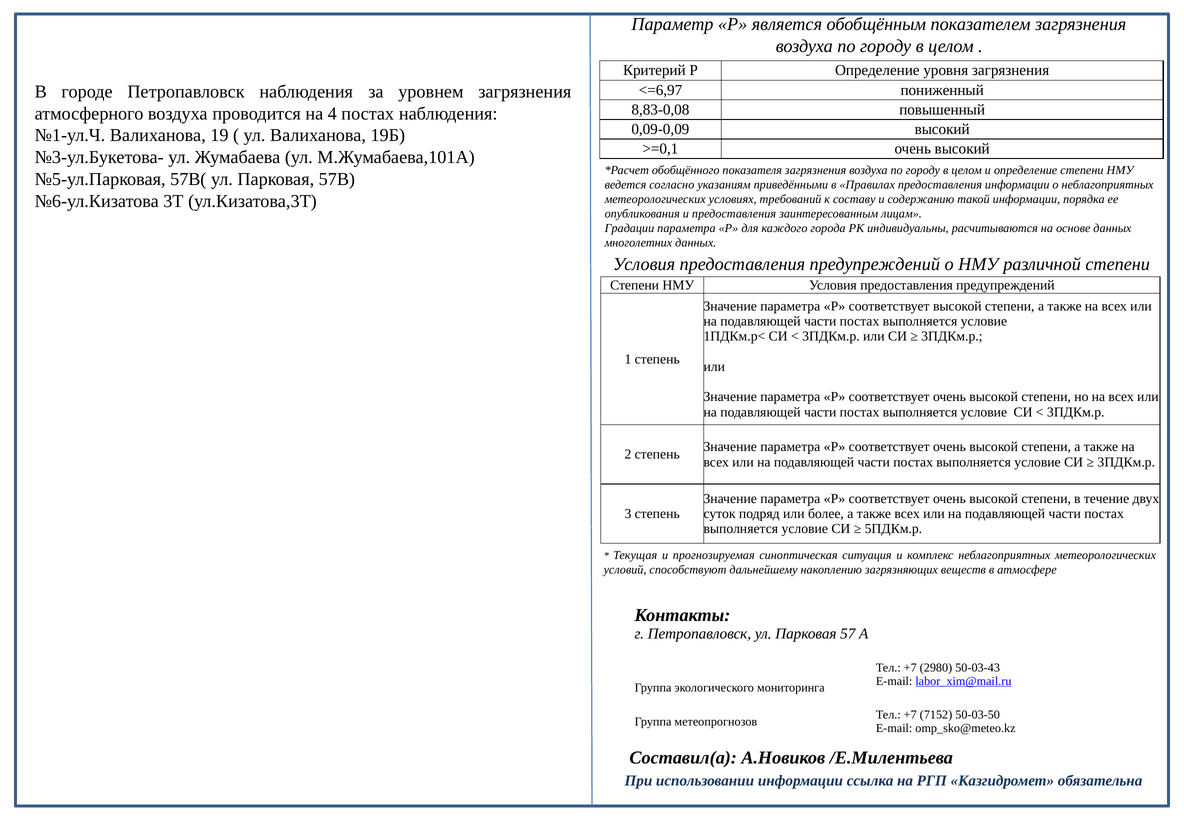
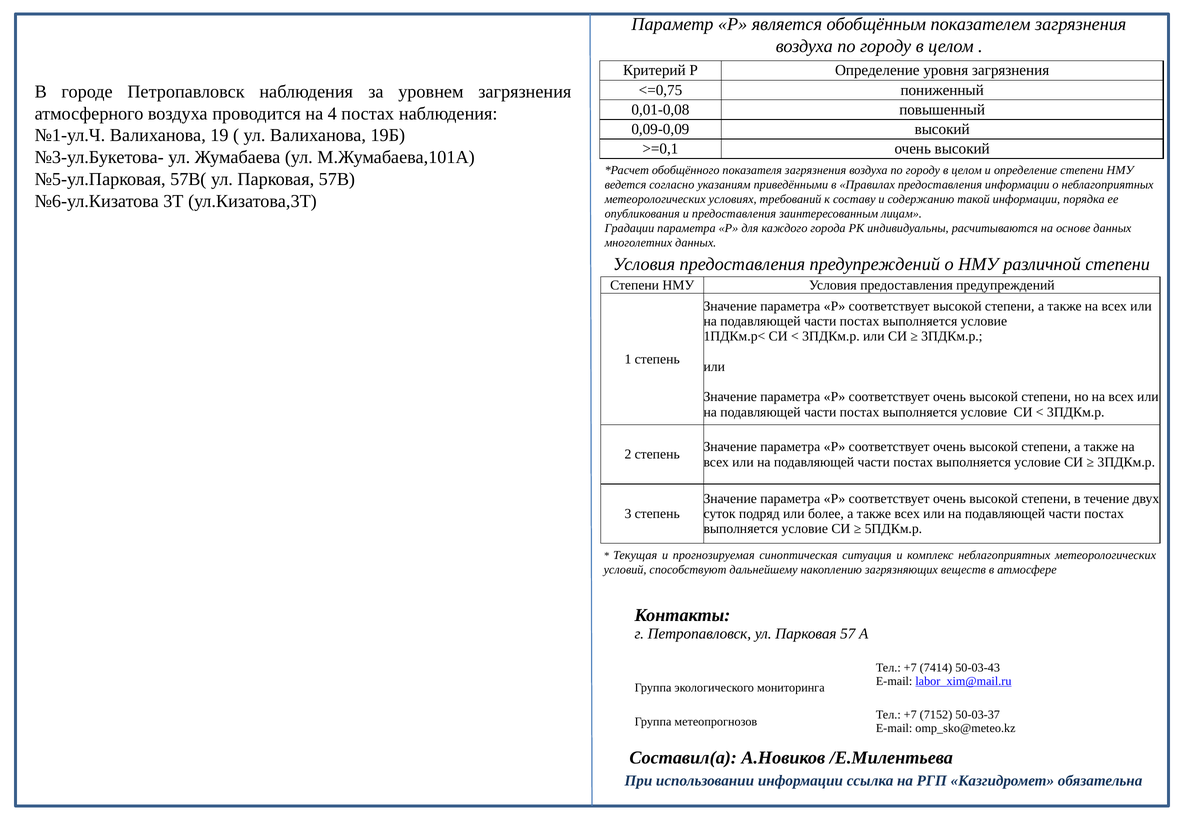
<=6,97: <=6,97 -> <=0,75
8,83-0,08: 8,83-0,08 -> 0,01-0,08
2980: 2980 -> 7414
50-03-50: 50-03-50 -> 50-03-37
